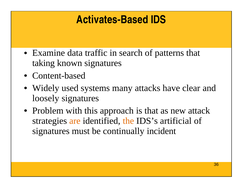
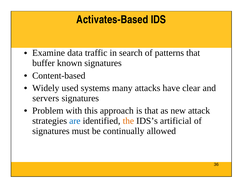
taking: taking -> buffer
loosely: loosely -> servers
are colour: orange -> blue
incident: incident -> allowed
